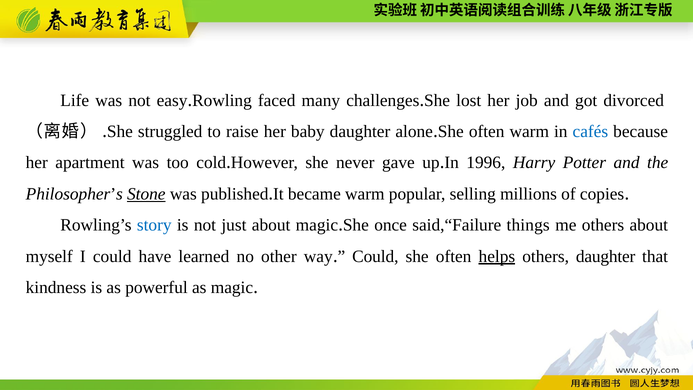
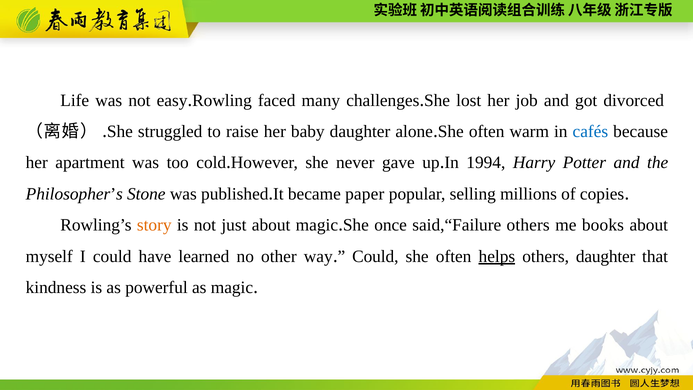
1996: 1996 -> 1994
Stone underline: present -> none
became warm: warm -> paper
story colour: blue -> orange
said,“Failure things: things -> others
me others: others -> books
